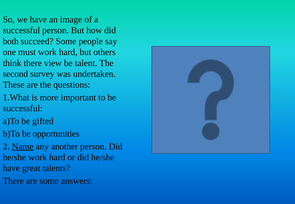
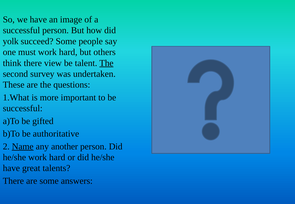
both: both -> yolk
The at (106, 63) underline: none -> present
opportunities: opportunities -> authoritative
